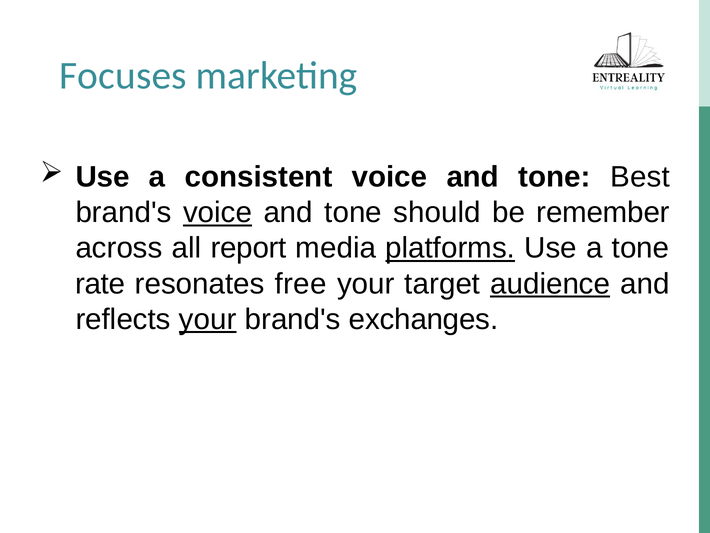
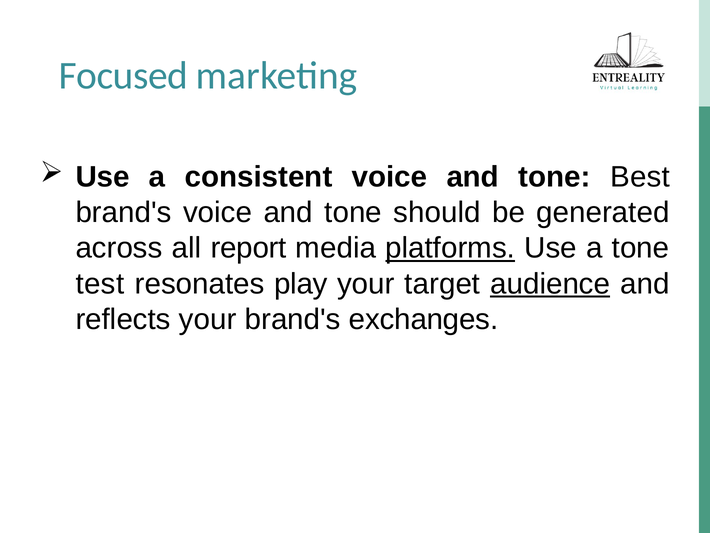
Focuses: Focuses -> Focused
voice at (218, 212) underline: present -> none
remember: remember -> generated
rate: rate -> test
free: free -> play
your at (208, 319) underline: present -> none
